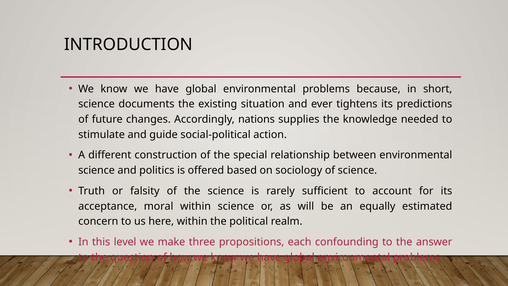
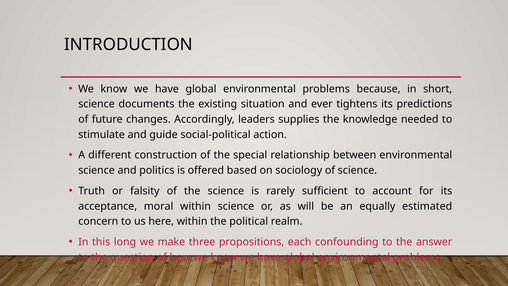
nations: nations -> leaders
level: level -> long
